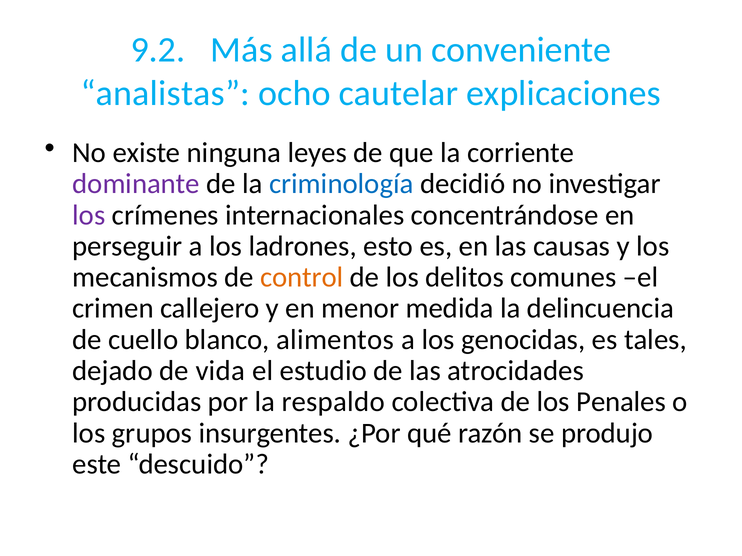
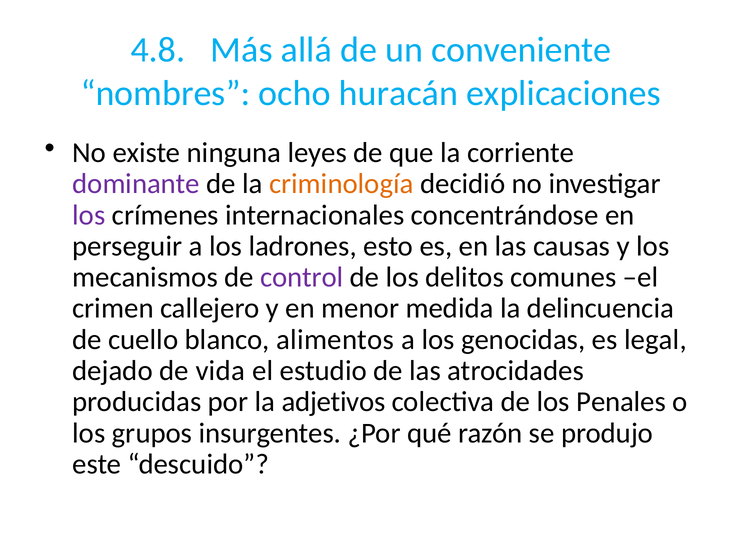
9.2: 9.2 -> 4.8
analistas: analistas -> nombres
cautelar: cautelar -> huracán
criminología colour: blue -> orange
control colour: orange -> purple
tales: tales -> legal
respaldo: respaldo -> adjetivos
